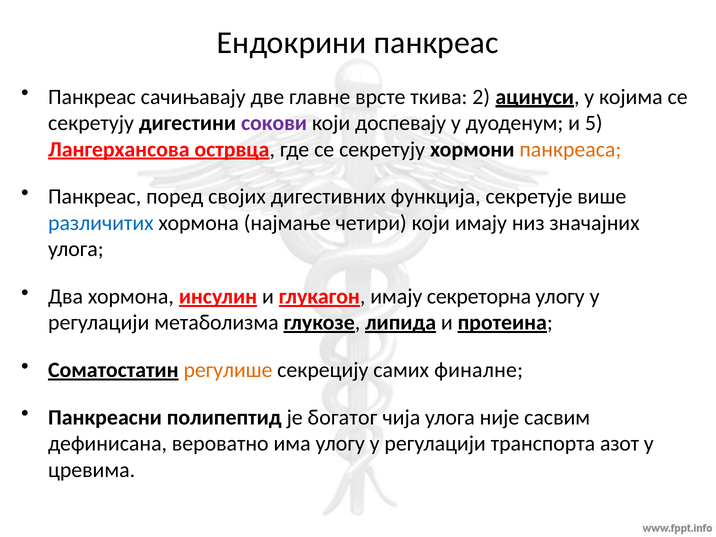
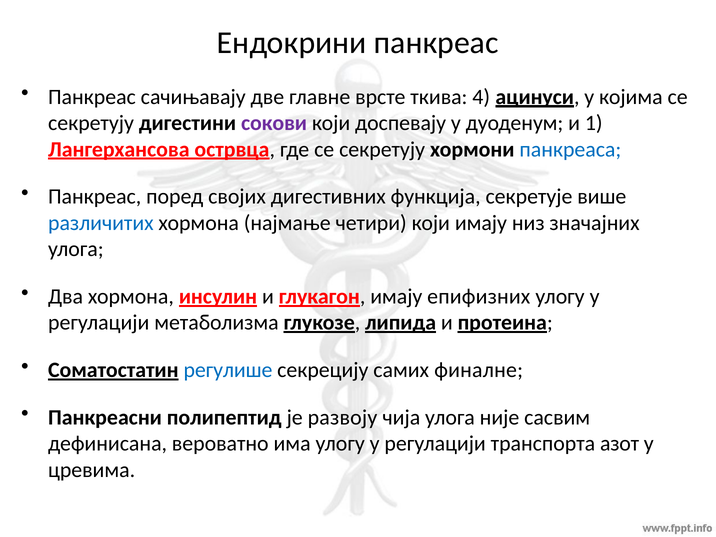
2: 2 -> 4
5: 5 -> 1
панкреаса colour: orange -> blue
секреторна: секреторна -> епифизних
регулише colour: orange -> blue
богатог: богатог -> развоју
